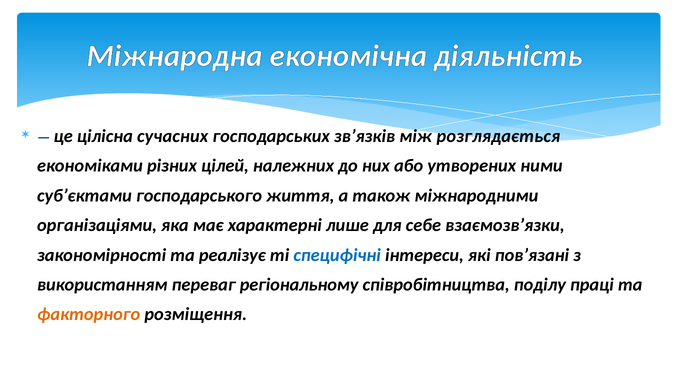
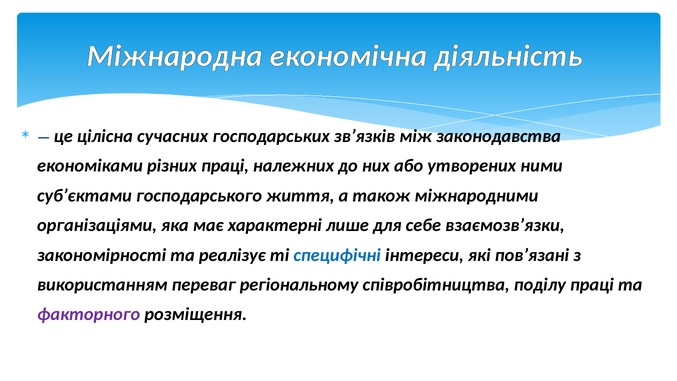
розглядається: розглядається -> законодавства
різних цілей: цілей -> праці
факторного colour: orange -> purple
